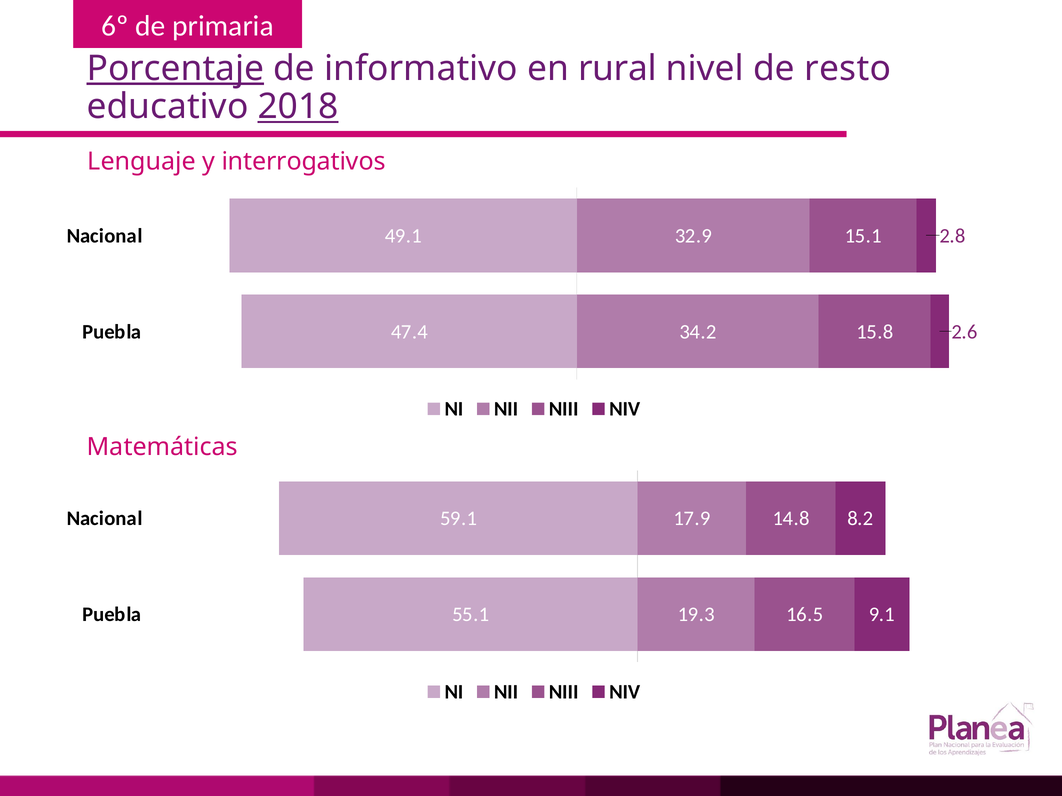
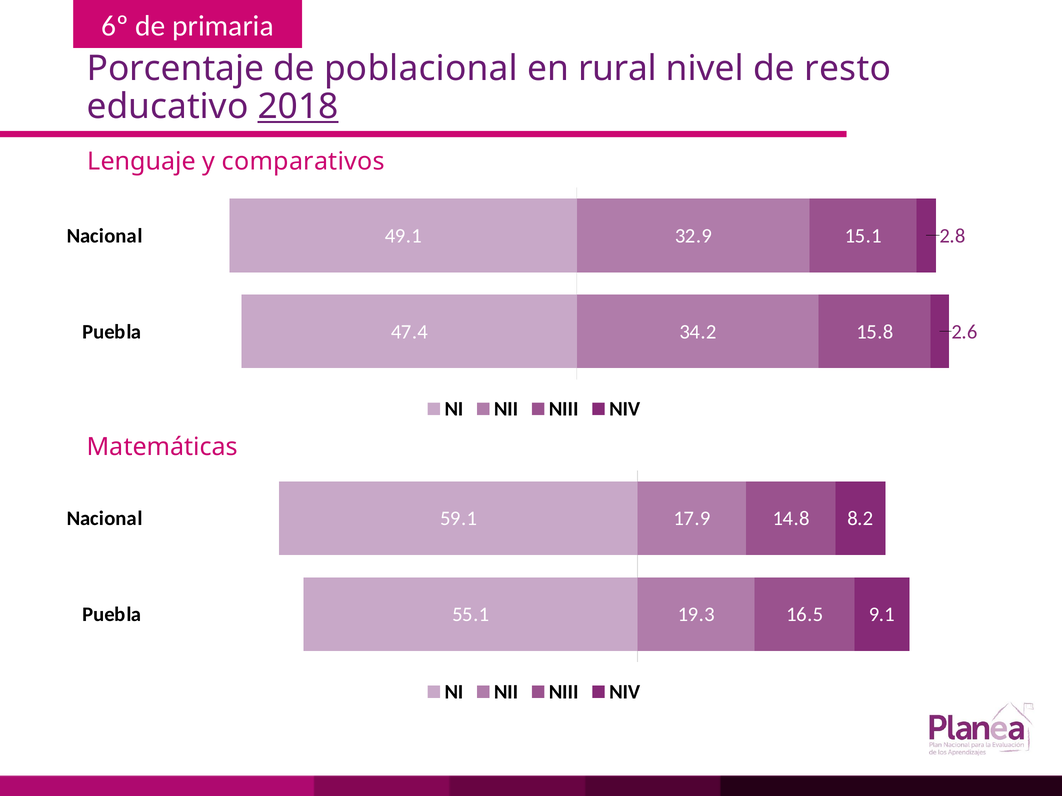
Porcentaje underline: present -> none
informativo: informativo -> poblacional
interrogativos: interrogativos -> comparativos
